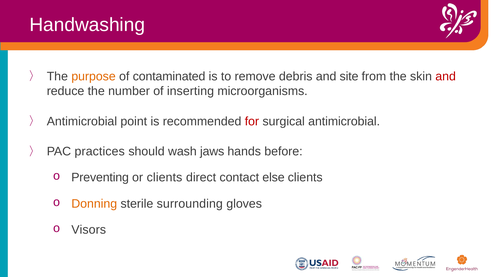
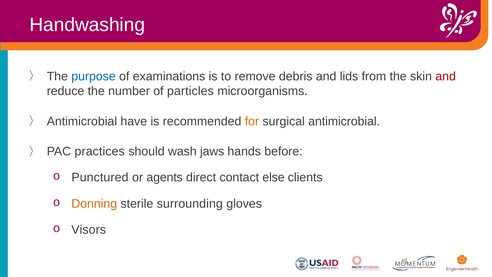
purpose colour: orange -> blue
contaminated: contaminated -> examinations
site: site -> lids
inserting: inserting -> particles
point: point -> have
for colour: red -> orange
Preventing: Preventing -> Punctured
or clients: clients -> agents
